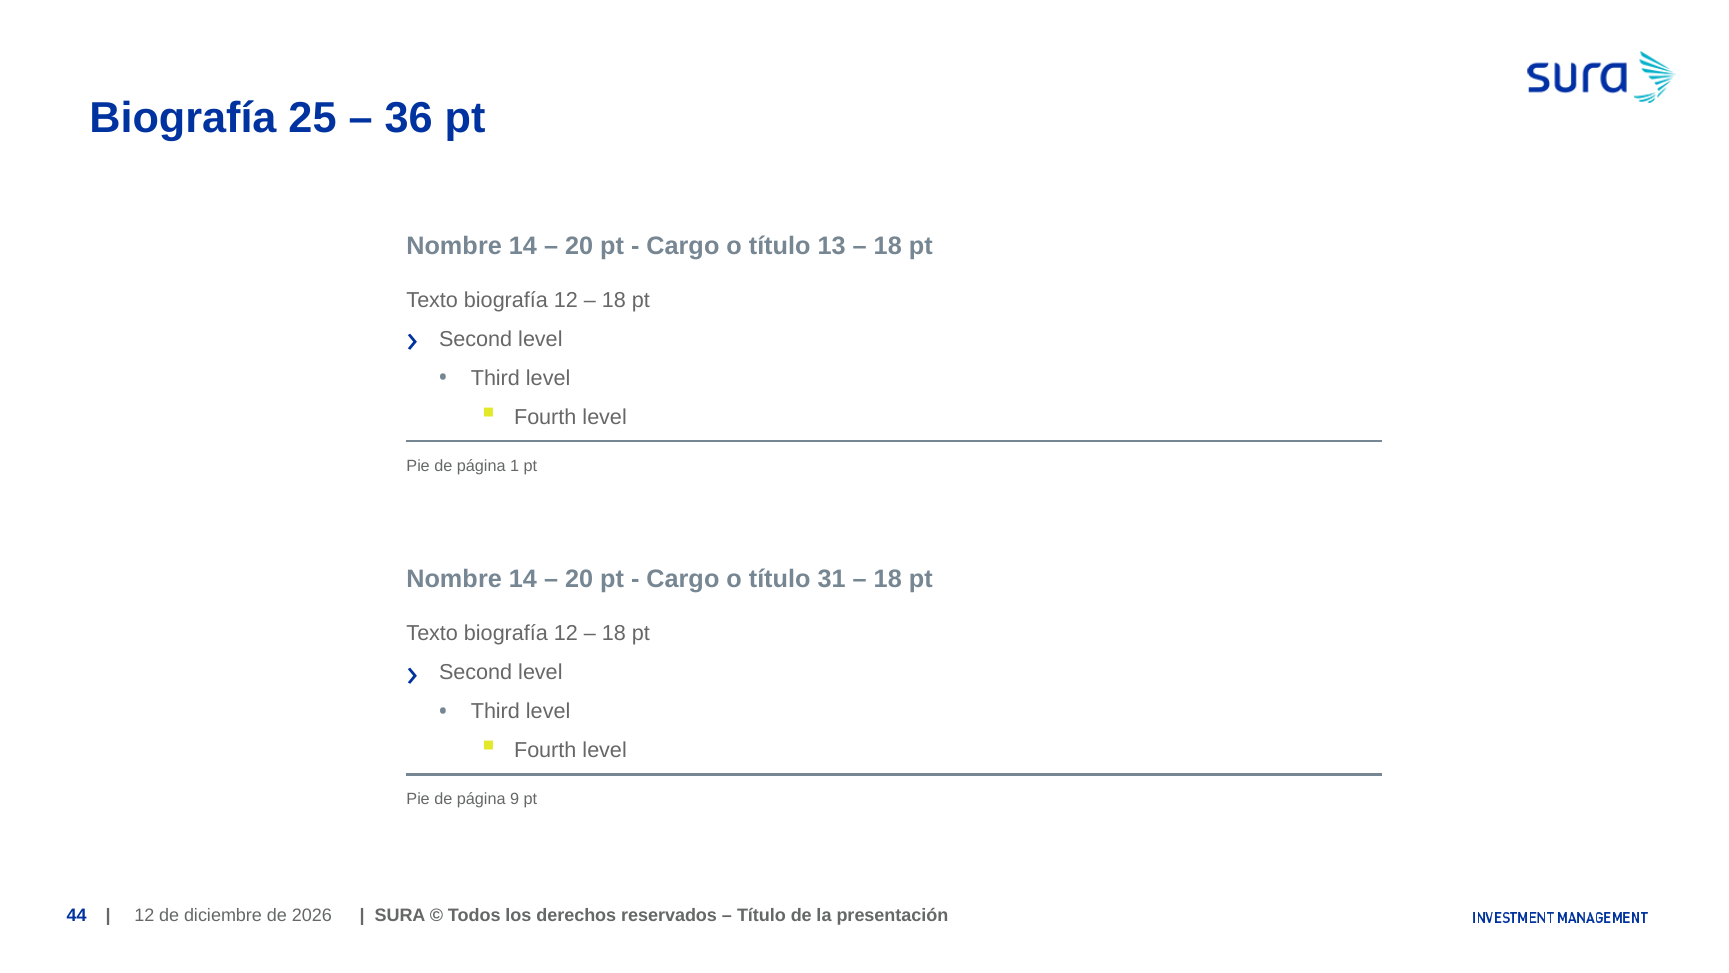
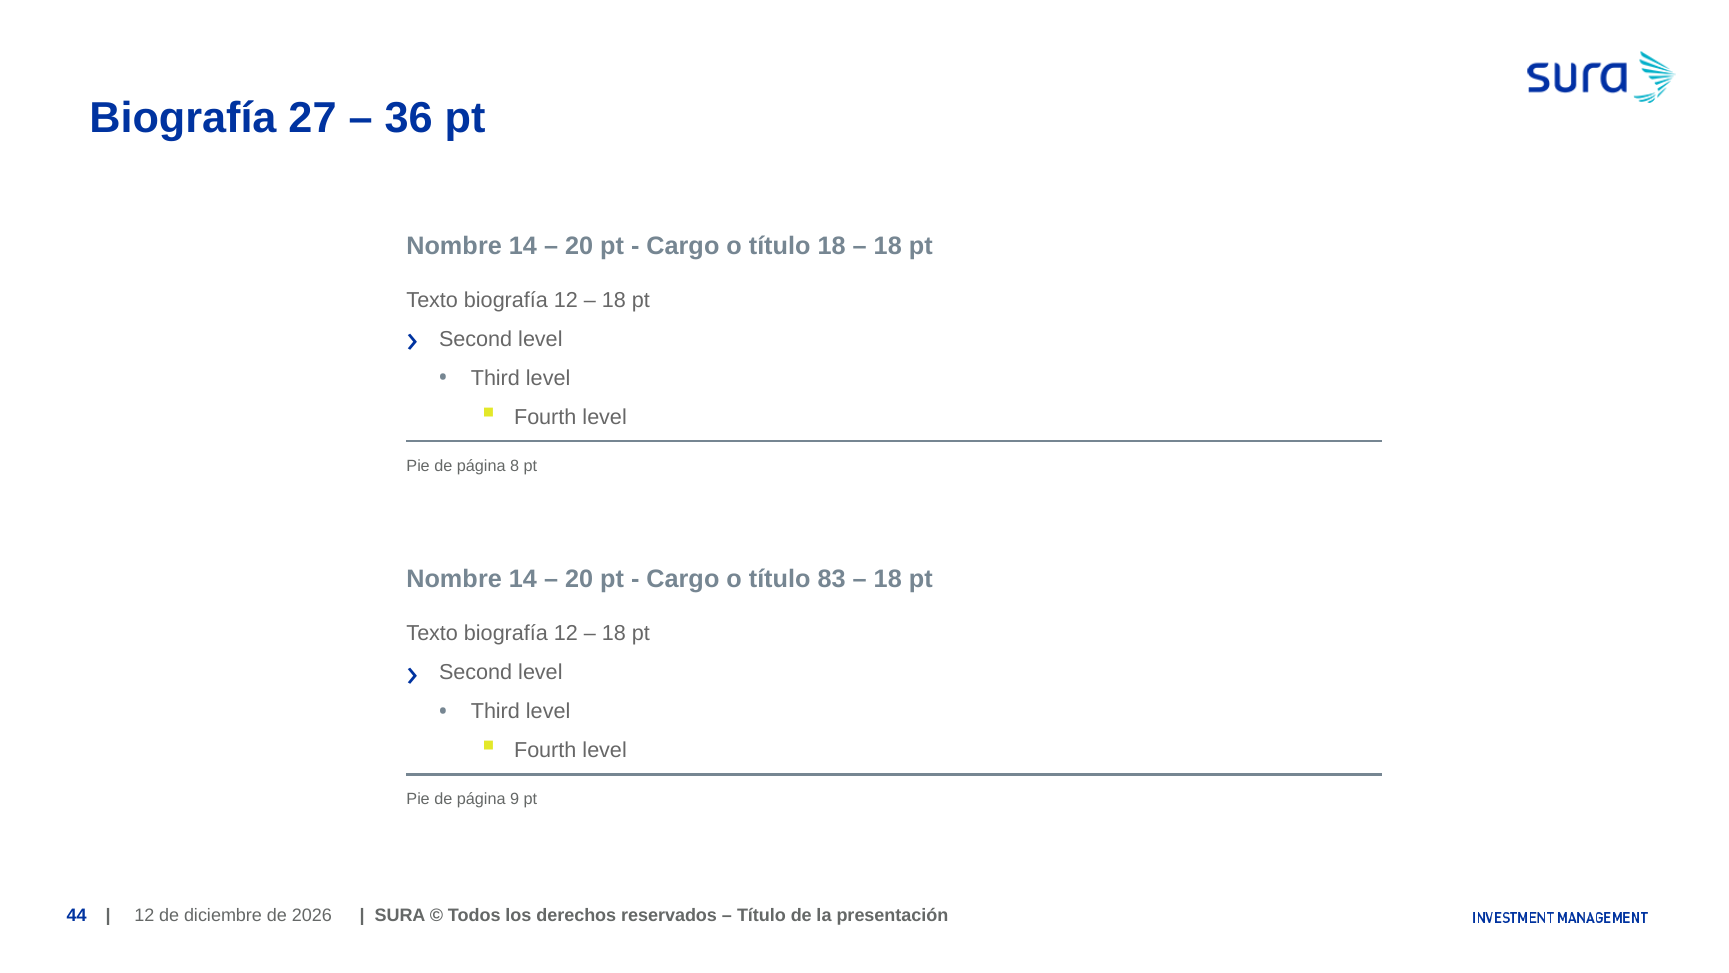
25: 25 -> 27
título 13: 13 -> 18
1: 1 -> 8
31: 31 -> 83
